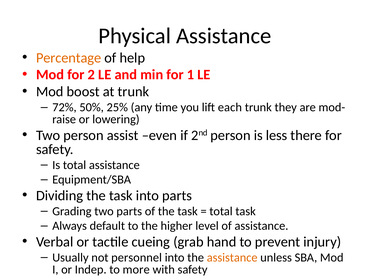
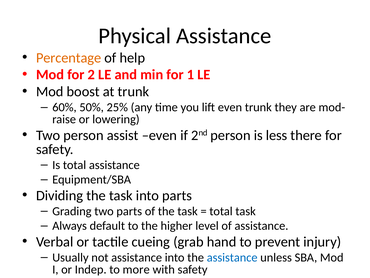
72%: 72% -> 60%
lift each: each -> even
not personnel: personnel -> assistance
assistance at (232, 257) colour: orange -> blue
